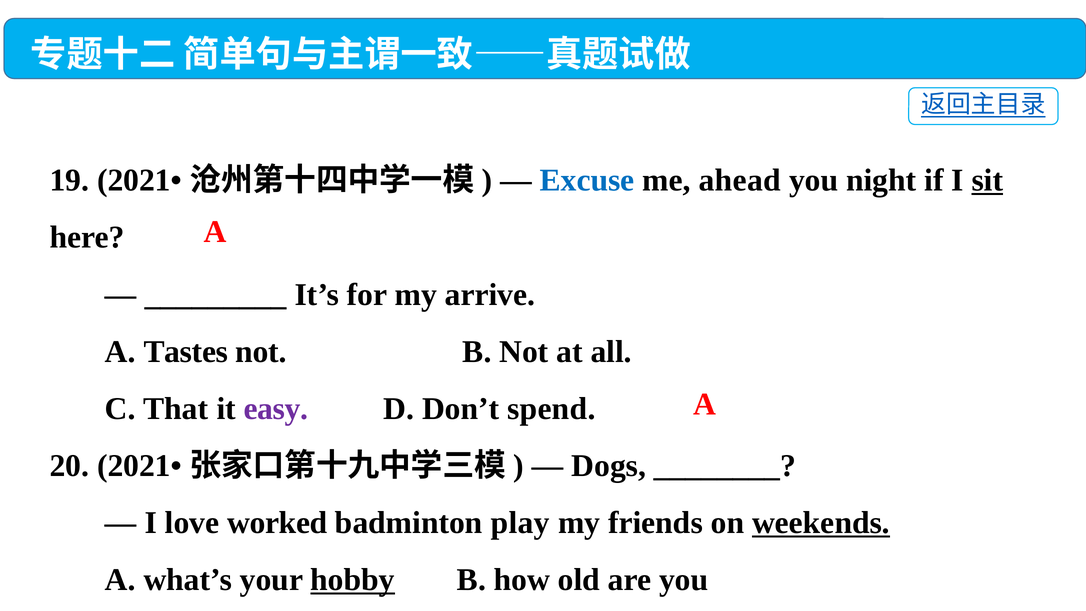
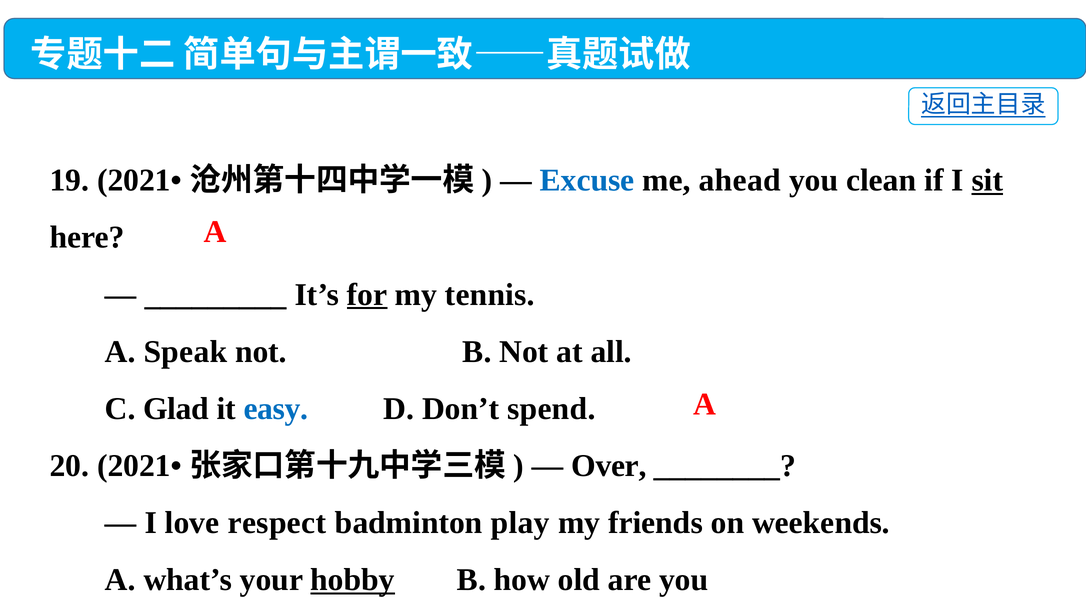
night: night -> clean
for underline: none -> present
arrive: arrive -> tennis
Tastes: Tastes -> Speak
That: That -> Glad
easy colour: purple -> blue
Dogs: Dogs -> Over
worked: worked -> respect
weekends underline: present -> none
